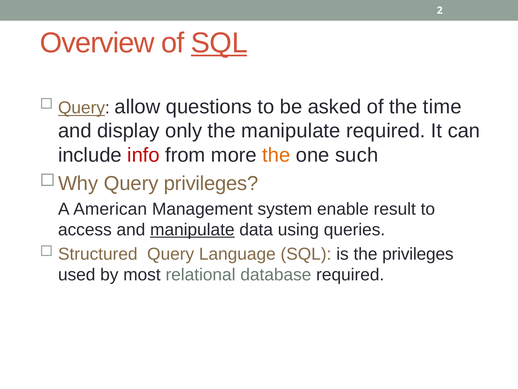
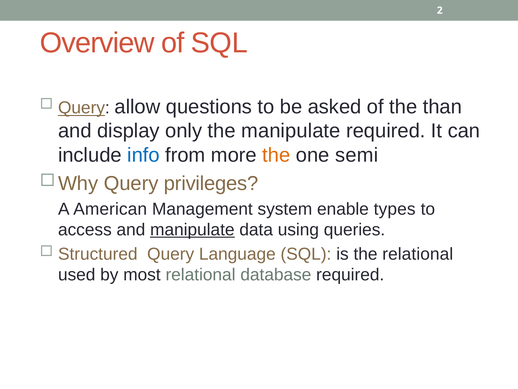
SQL at (219, 43) underline: present -> none
time: time -> than
info colour: red -> blue
such: such -> semi
result: result -> types
the privileges: privileges -> relational
